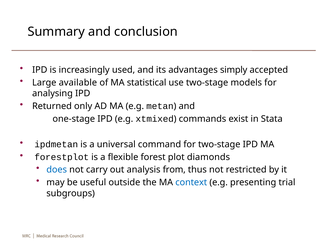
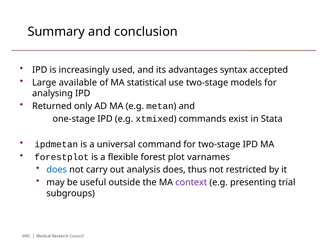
simply: simply -> syntax
diamonds: diamonds -> varnames
analysis from: from -> does
context colour: blue -> purple
